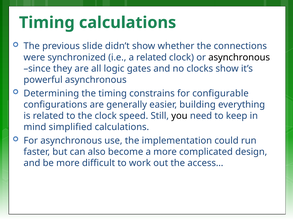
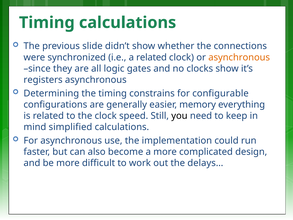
asynchronous at (239, 57) colour: black -> orange
powerful: powerful -> registers
building: building -> memory
access…: access… -> delays…
